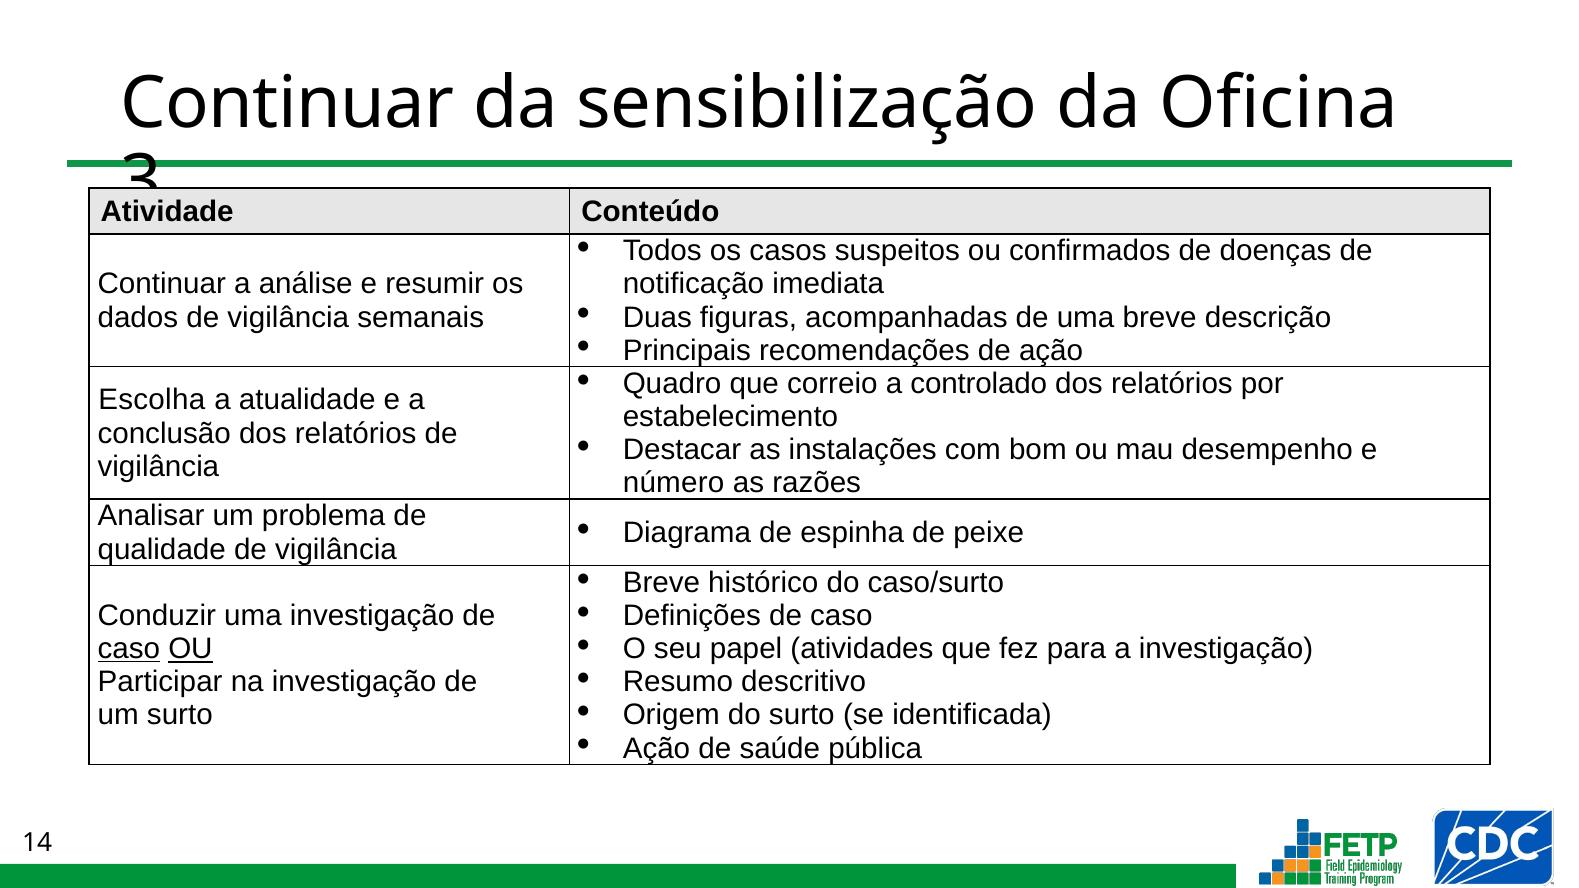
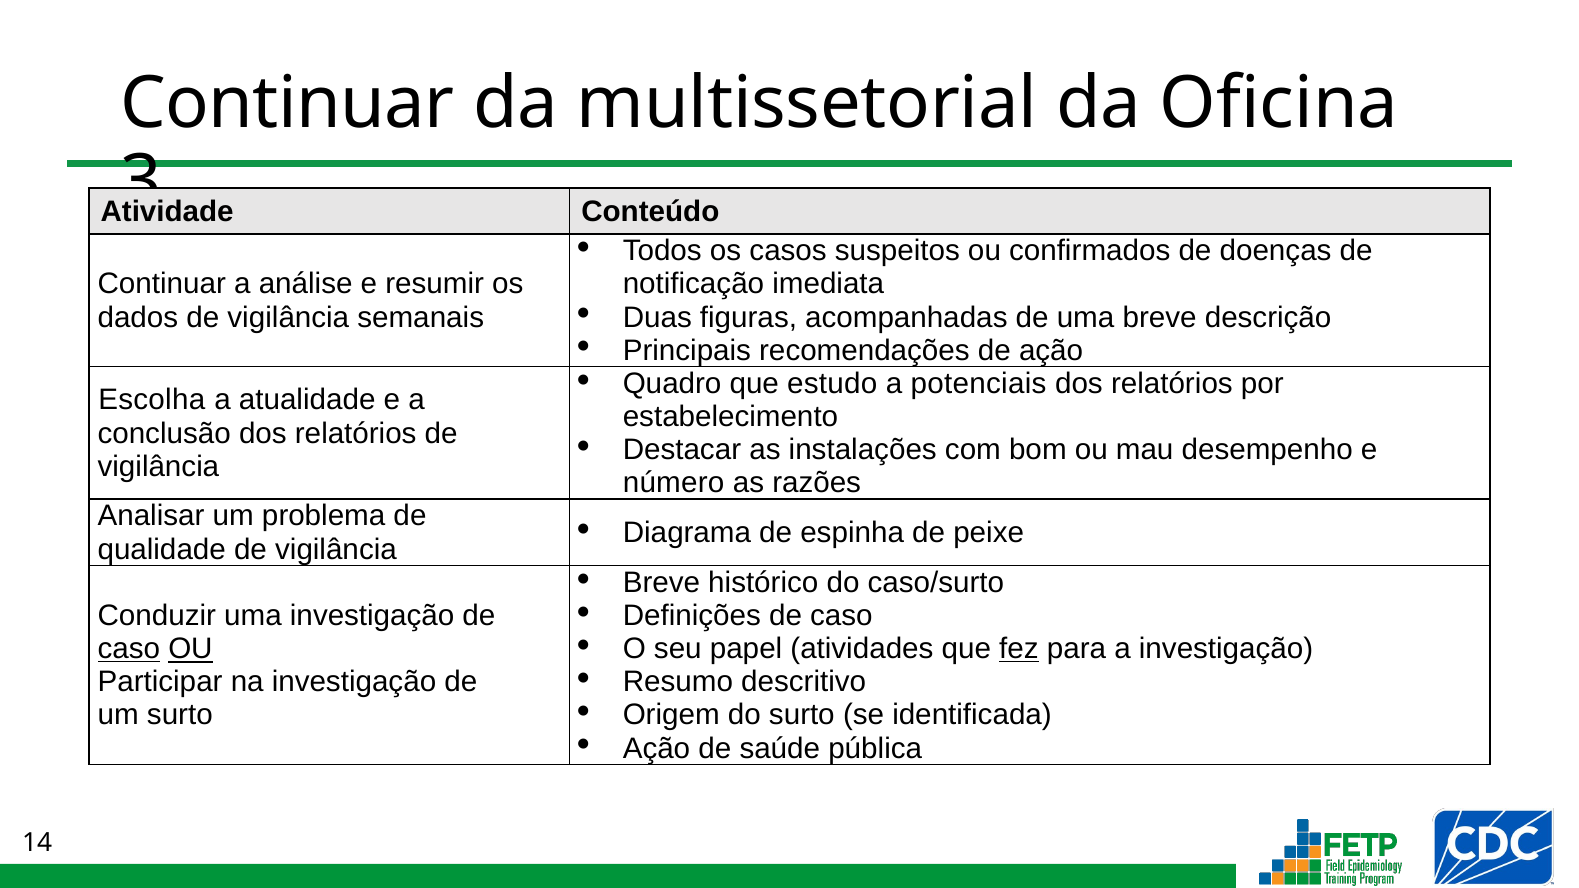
sensibilização: sensibilização -> multissetorial
correio: correio -> estudo
controlado: controlado -> potenciais
fez underline: none -> present
